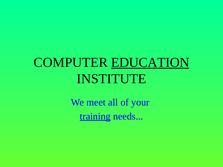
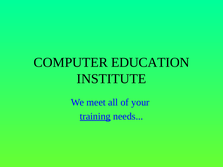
EDUCATION underline: present -> none
